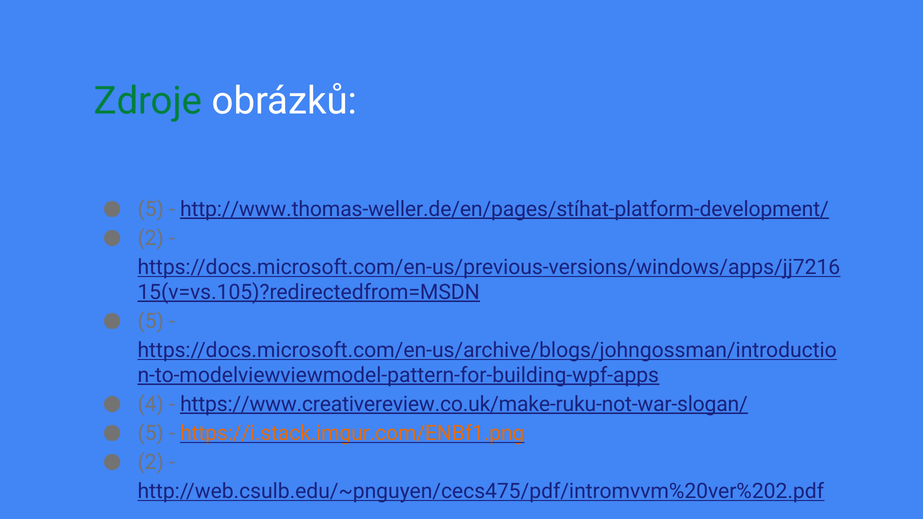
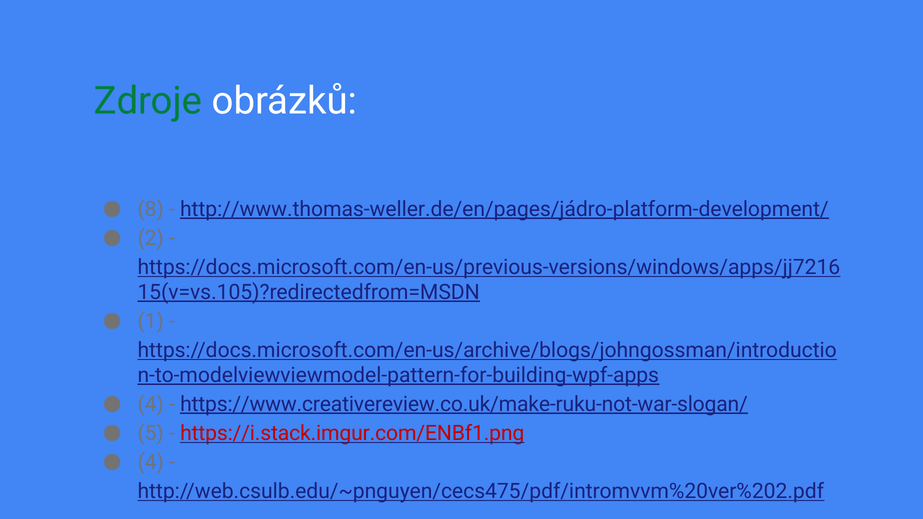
5 at (151, 209): 5 -> 8
http://www.thomas-weller.de/en/pages/stíhat-platform-development/: http://www.thomas-weller.de/en/pages/stíhat-platform-development/ -> http://www.thomas-weller.de/en/pages/jádro-platform-development/
5 at (151, 321): 5 -> 1
https://i.stack.imgur.com/ENBf1.png colour: orange -> red
2 at (151, 462): 2 -> 4
